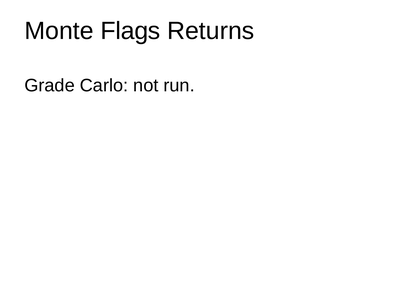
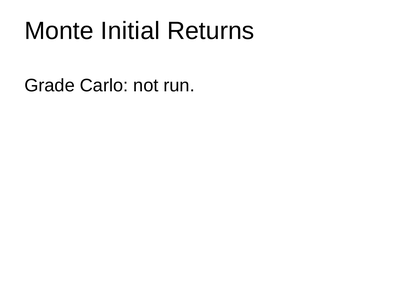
Flags: Flags -> Initial
